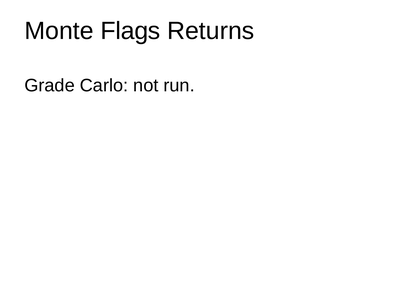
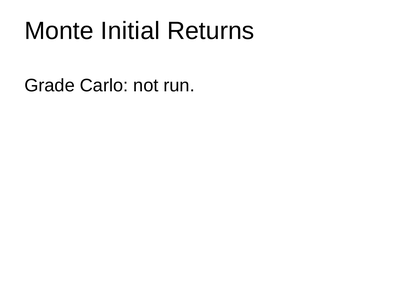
Flags: Flags -> Initial
